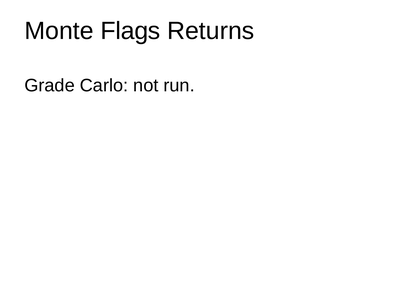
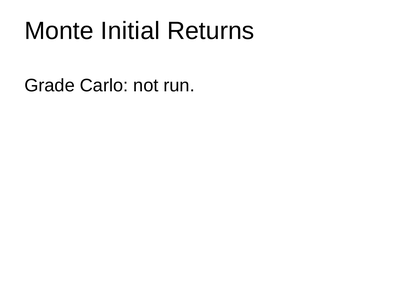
Flags: Flags -> Initial
